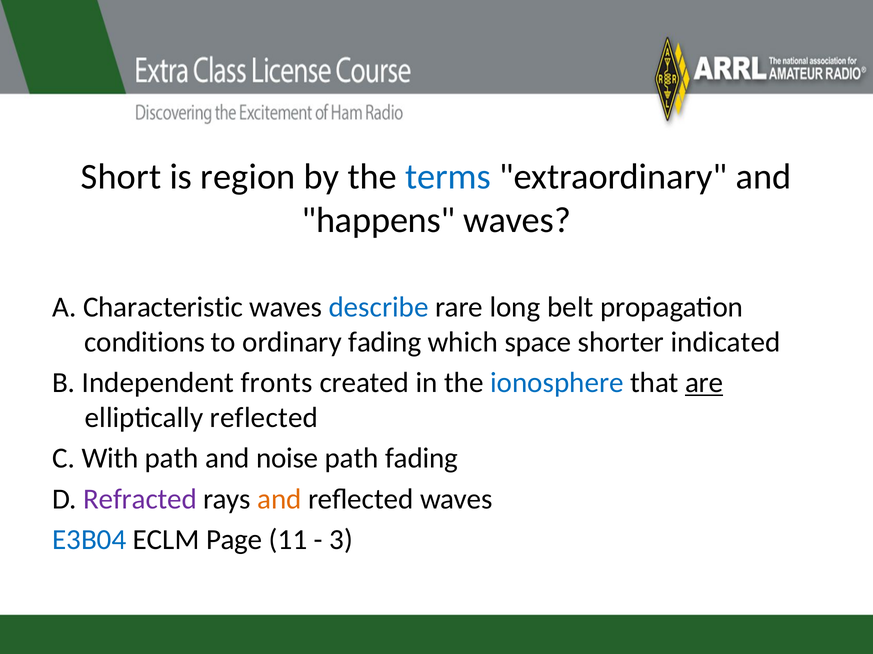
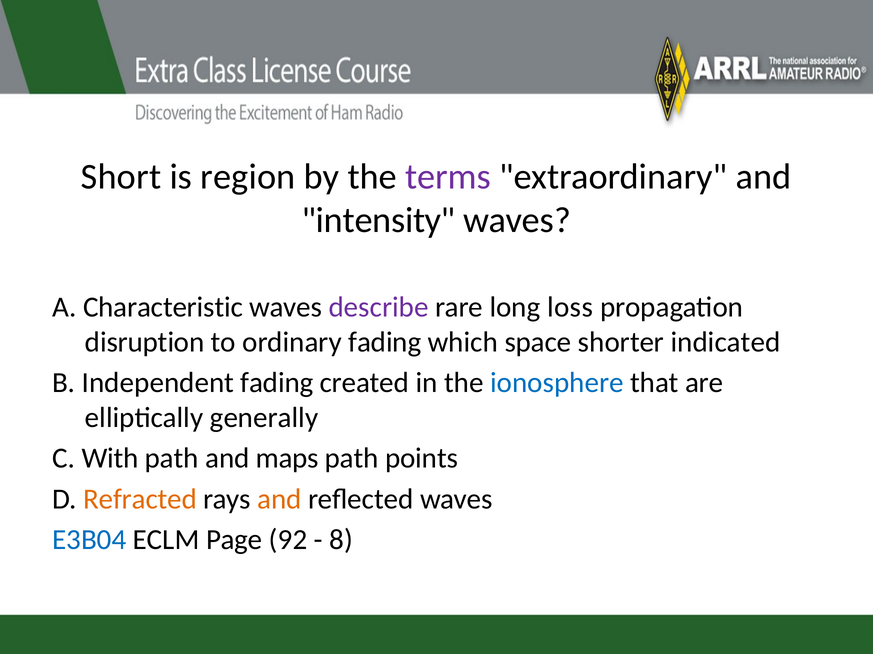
terms colour: blue -> purple
happens: happens -> intensity
describe colour: blue -> purple
belt: belt -> loss
conditions: conditions -> disruption
Independent fronts: fronts -> fading
are underline: present -> none
elliptically reflected: reflected -> generally
noise: noise -> maps
path fading: fading -> points
Refracted colour: purple -> orange
11: 11 -> 92
3: 3 -> 8
